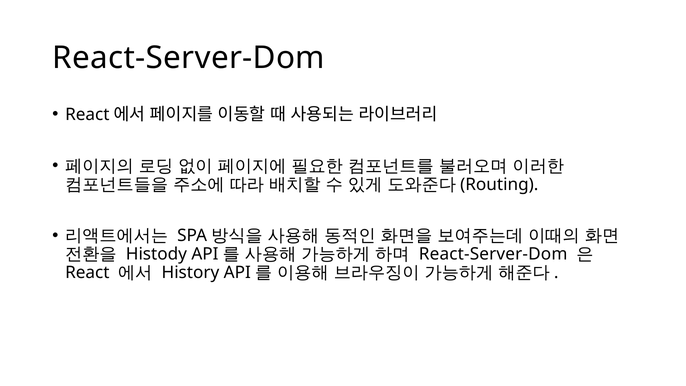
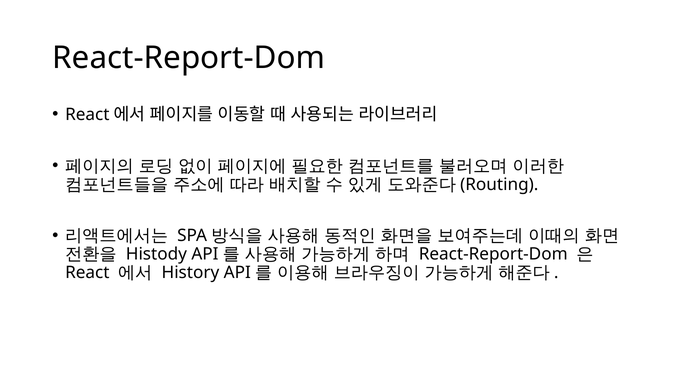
React-Server-Dom at (189, 58): React-Server-Dom -> React-Report-Dom
React-Server-Dom at (493, 254): React-Server-Dom -> React-Report-Dom
